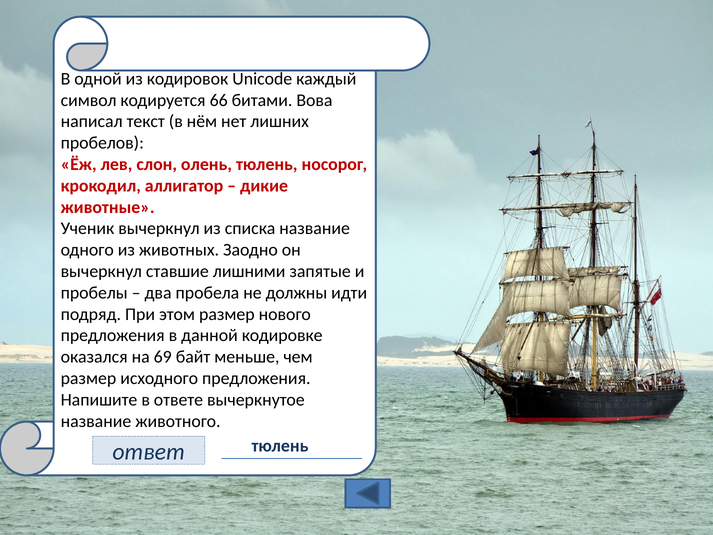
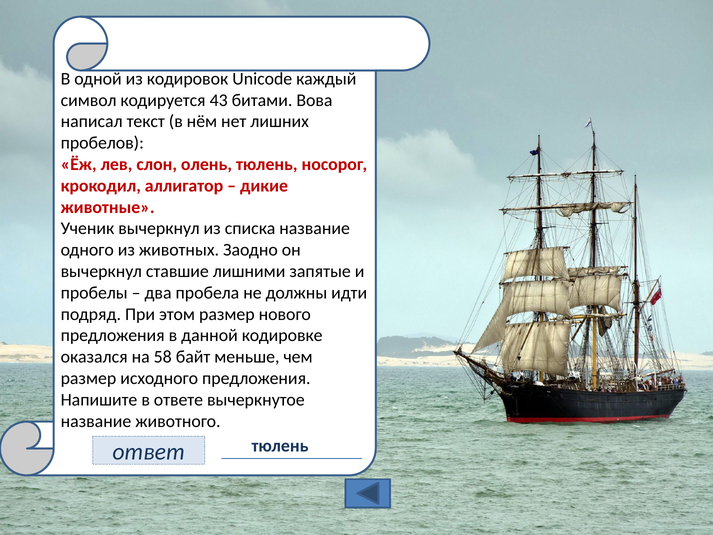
66: 66 -> 43
69: 69 -> 58
